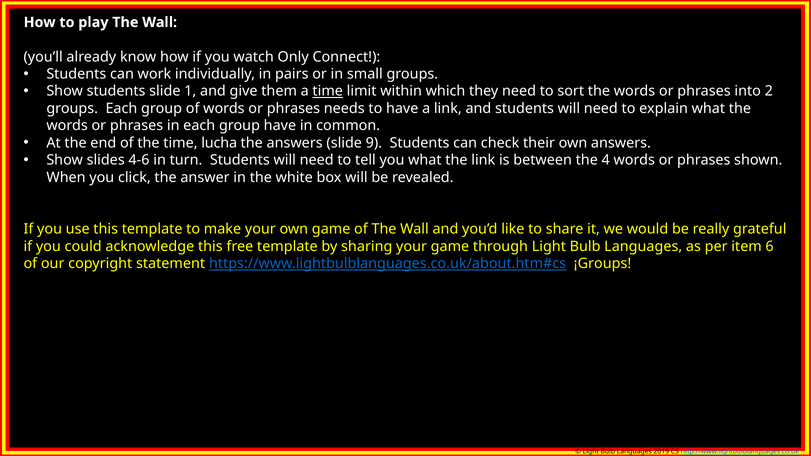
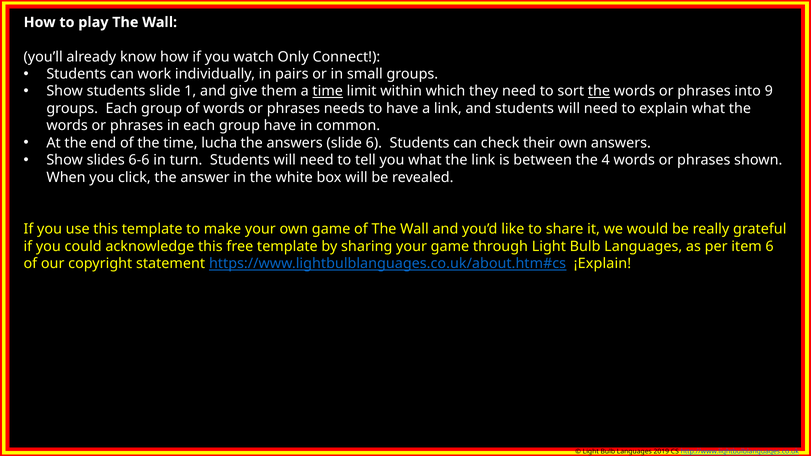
the at (599, 91) underline: none -> present
2: 2 -> 9
slide 9: 9 -> 6
4-6: 4-6 -> 6-6
¡Groups: ¡Groups -> ¡Explain
